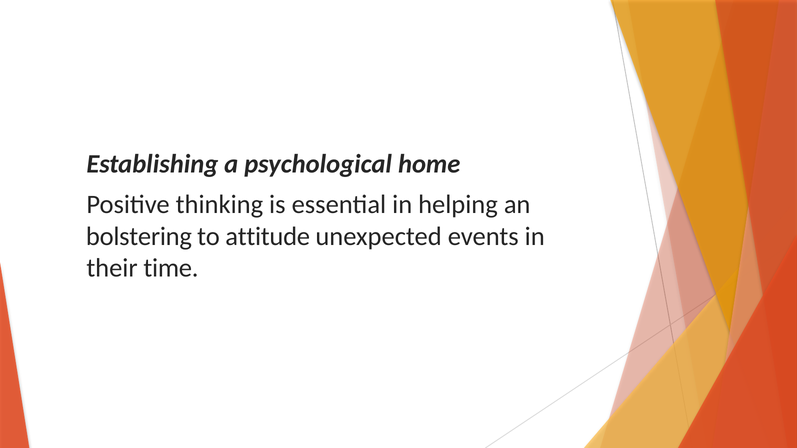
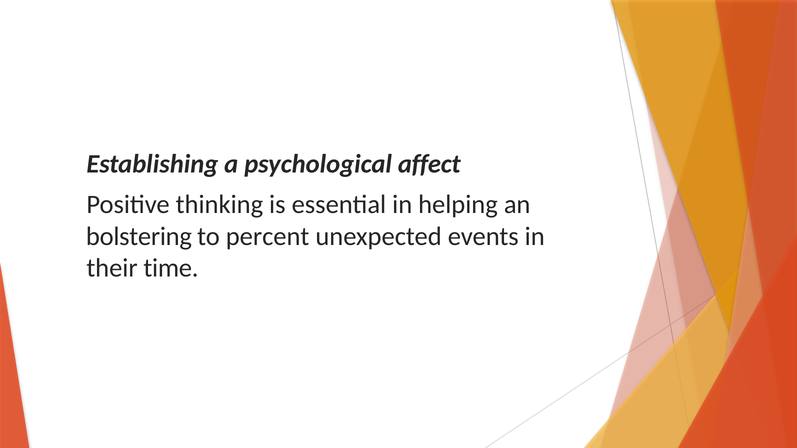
home: home -> affect
attitude: attitude -> percent
